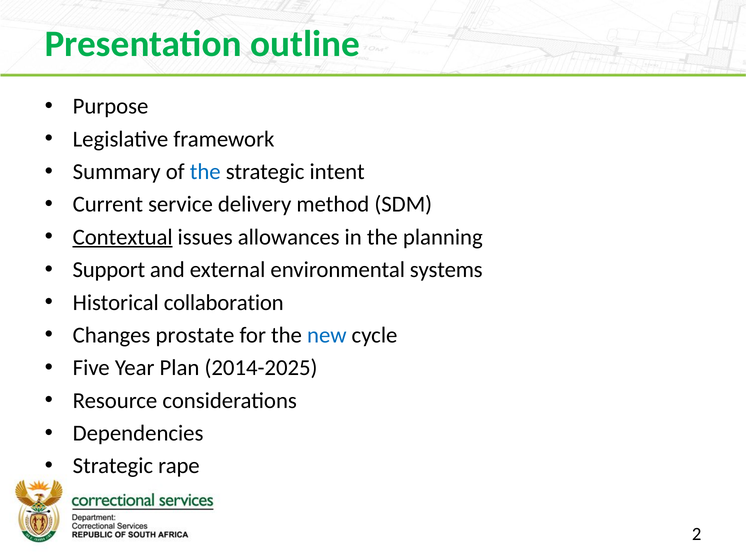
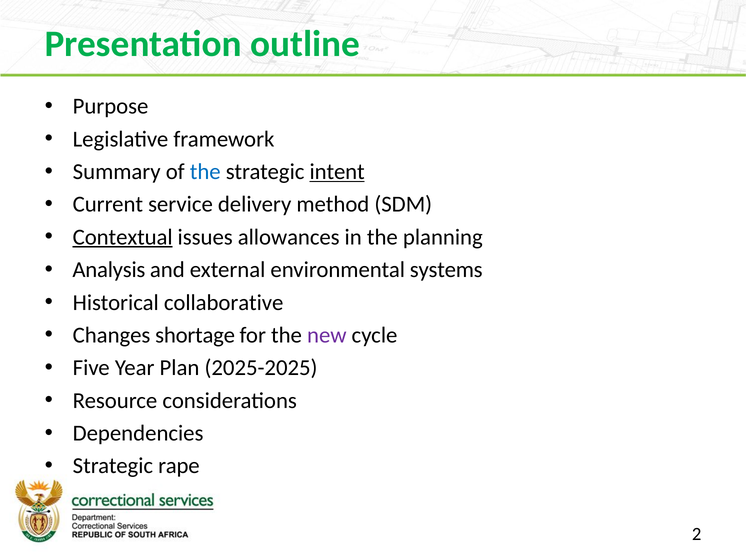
intent underline: none -> present
Support: Support -> Analysis
collaboration: collaboration -> collaborative
prostate: prostate -> shortage
new colour: blue -> purple
2014-2025: 2014-2025 -> 2025-2025
